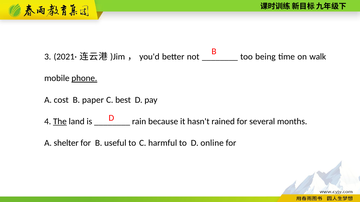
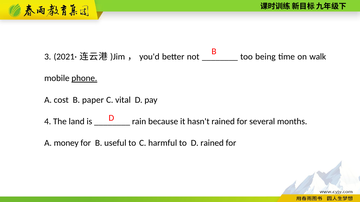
best: best -> vital
The underline: present -> none
shelter: shelter -> money
D online: online -> rained
